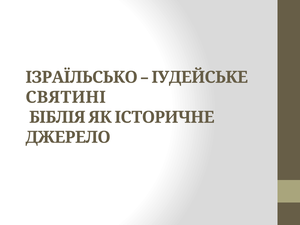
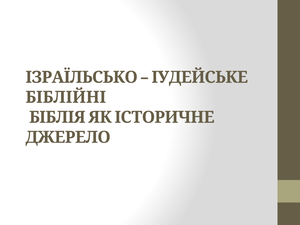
СВЯТИНІ: СВЯТИНІ -> БІБЛІЙНІ
